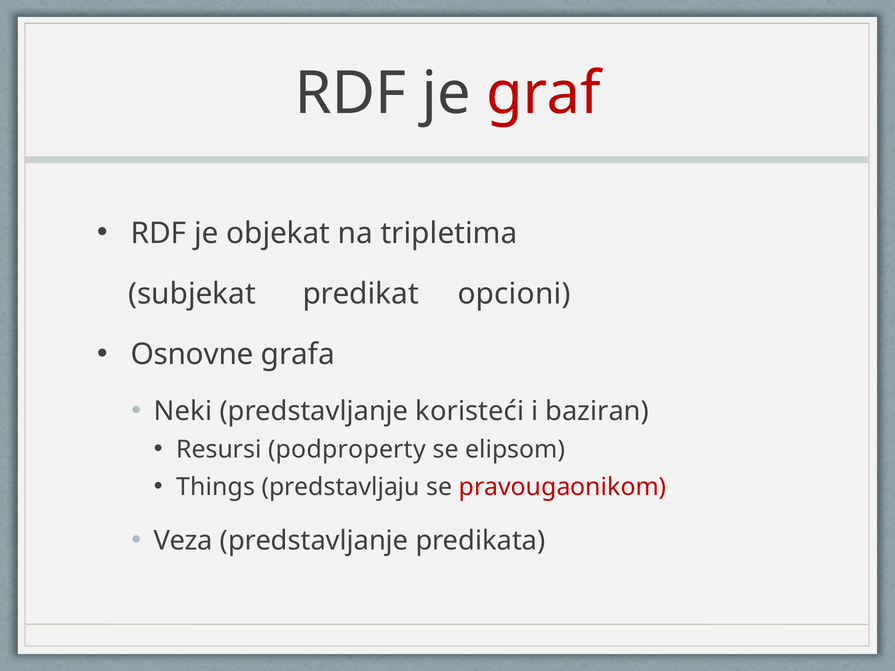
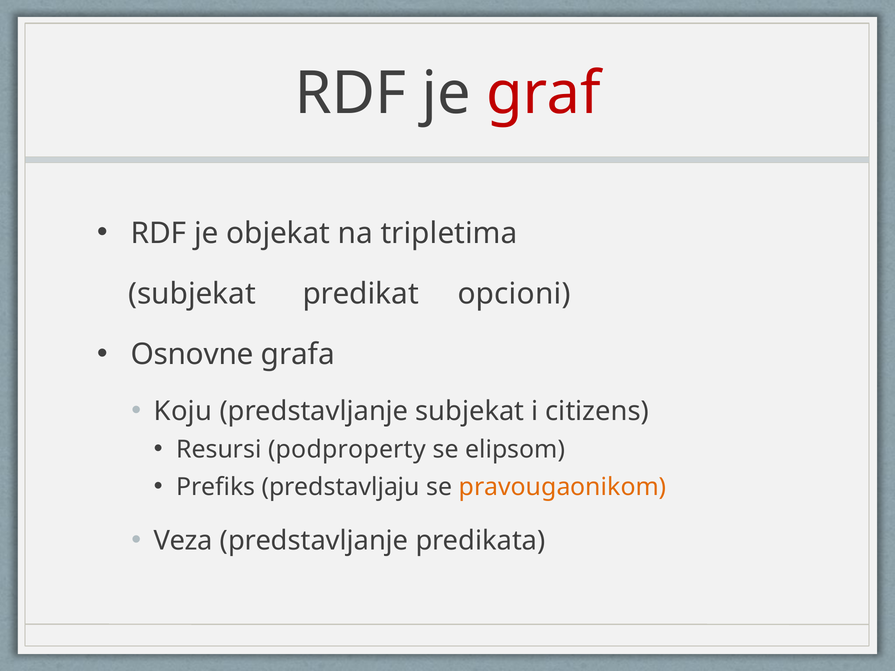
Neki: Neki -> Koju
predstavljanje koristeći: koristeći -> subjekat
baziran: baziran -> citizens
Things: Things -> Prefiks
pravougaonikom colour: red -> orange
